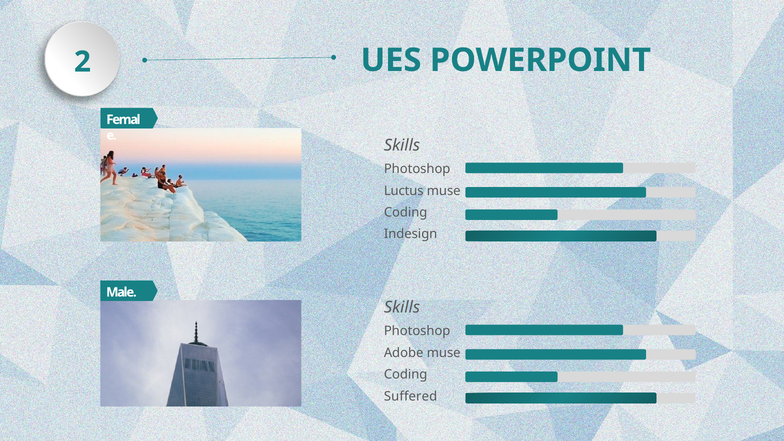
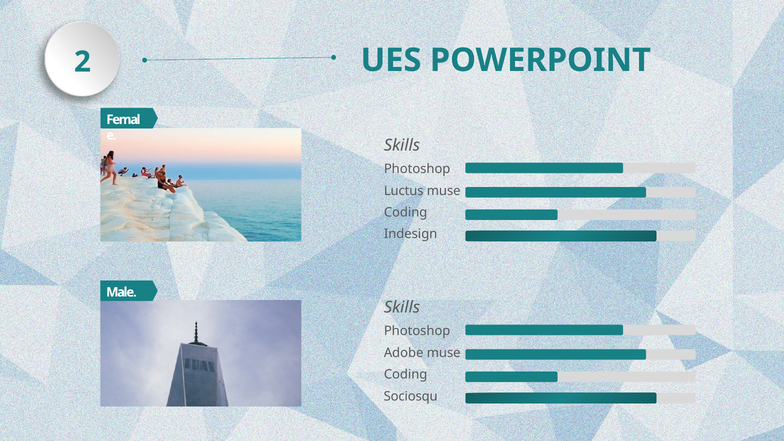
Suffered: Suffered -> Sociosqu
